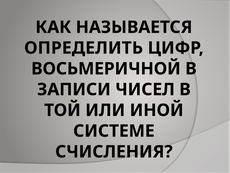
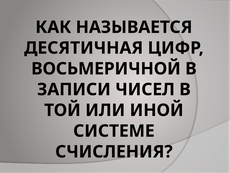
ОПРЕДЕЛИТЬ: ОПРЕДЕЛИТЬ -> ДЕСЯТИЧНАЯ
